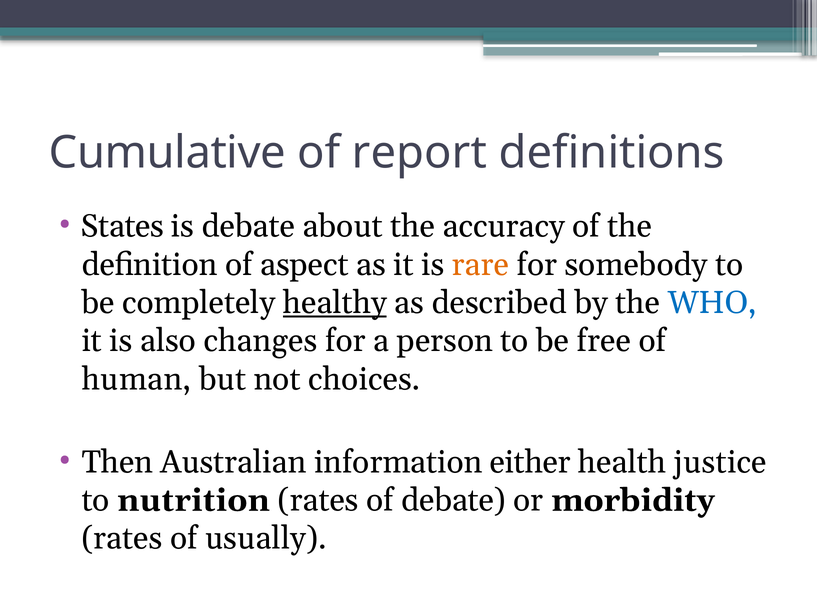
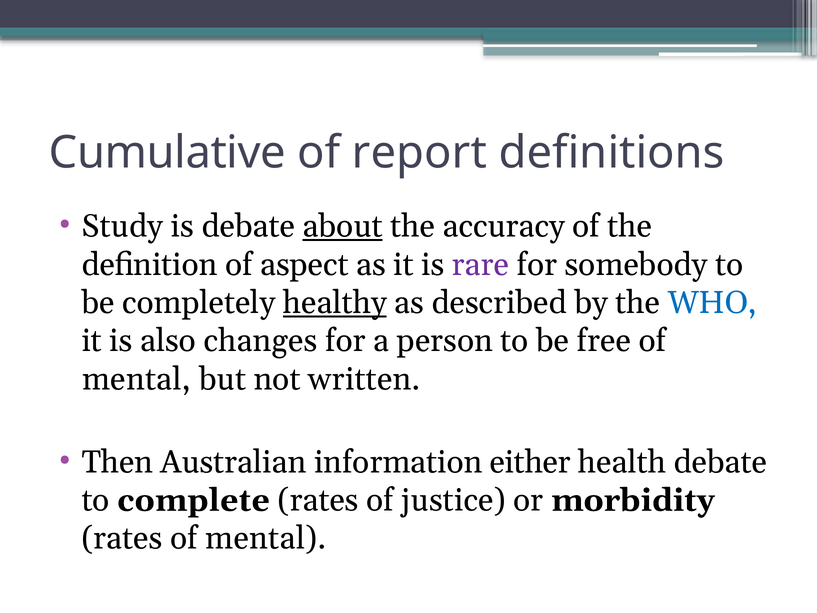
States: States -> Study
about underline: none -> present
rare colour: orange -> purple
human at (136, 379): human -> mental
choices: choices -> written
health justice: justice -> debate
nutrition: nutrition -> complete
of debate: debate -> justice
rates of usually: usually -> mental
